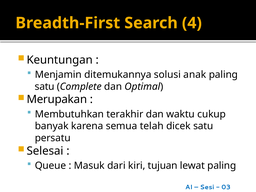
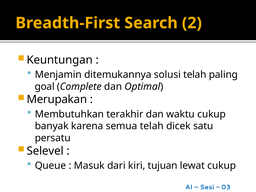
4: 4 -> 2
solusi anak: anak -> telah
satu at (45, 87): satu -> goal
Selesai: Selesai -> Selevel
lewat paling: paling -> cukup
